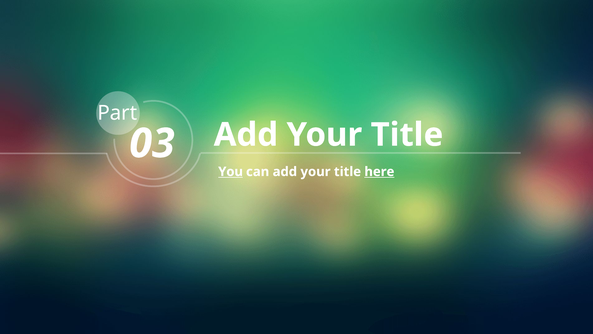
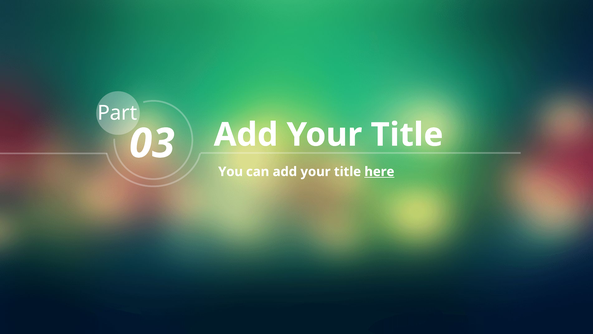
You underline: present -> none
